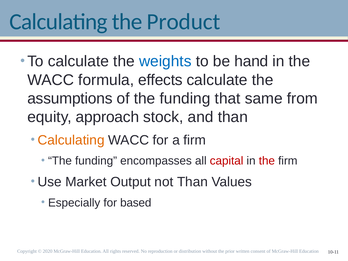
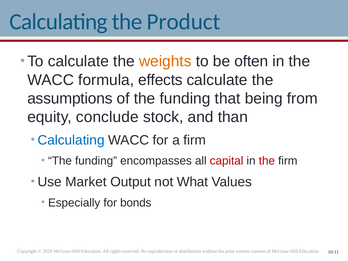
weights colour: blue -> orange
hand: hand -> often
same: same -> being
approach: approach -> conclude
Calculating at (71, 140) colour: orange -> blue
not Than: Than -> What
based: based -> bonds
